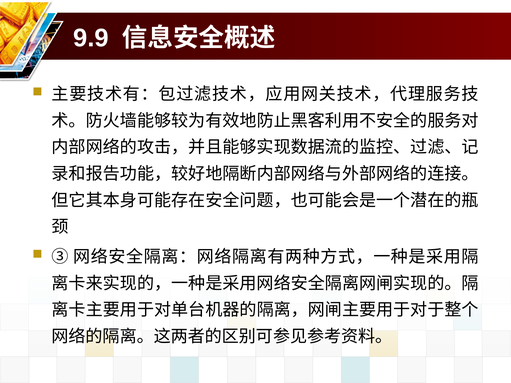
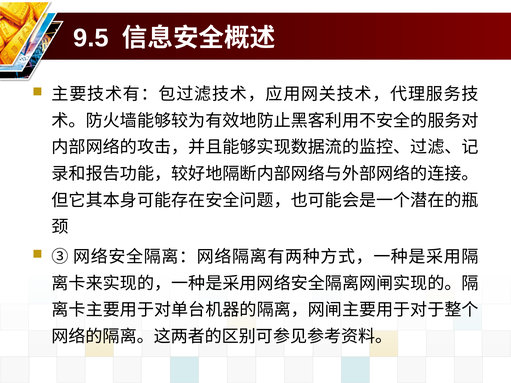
9.9: 9.9 -> 9.5
